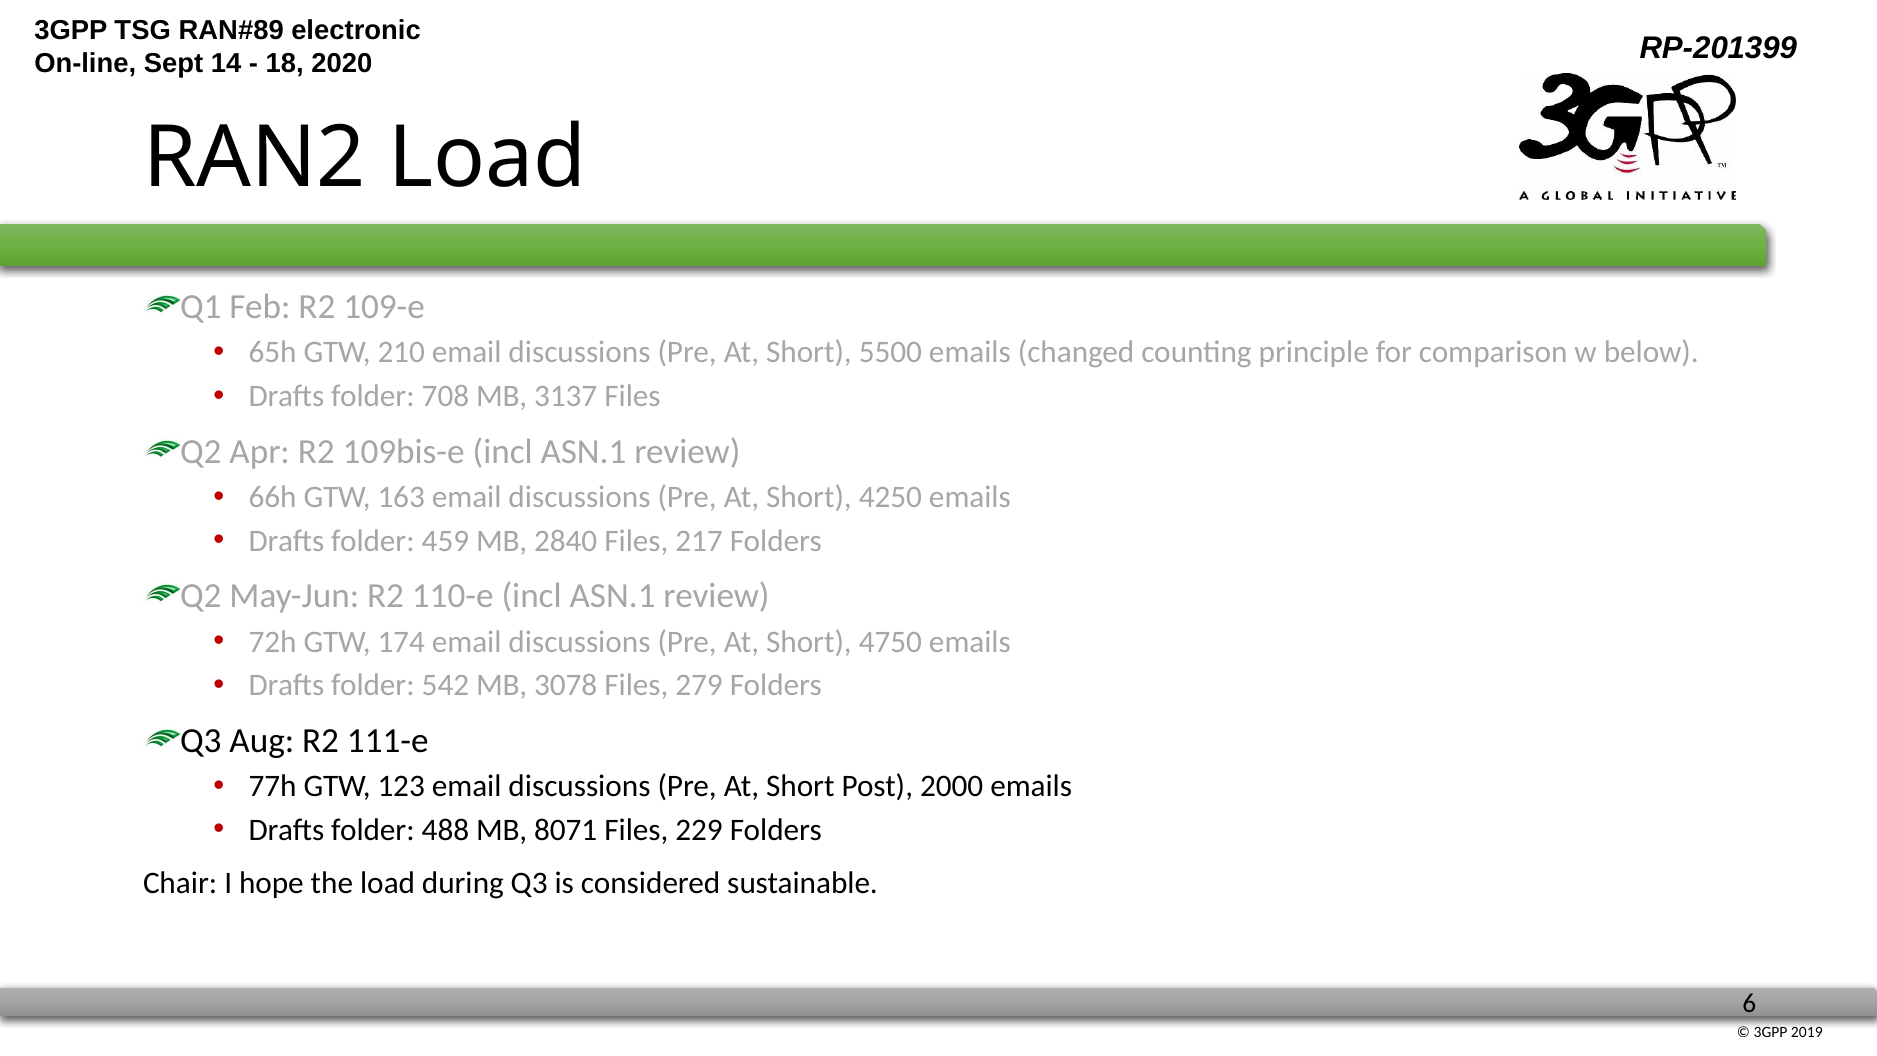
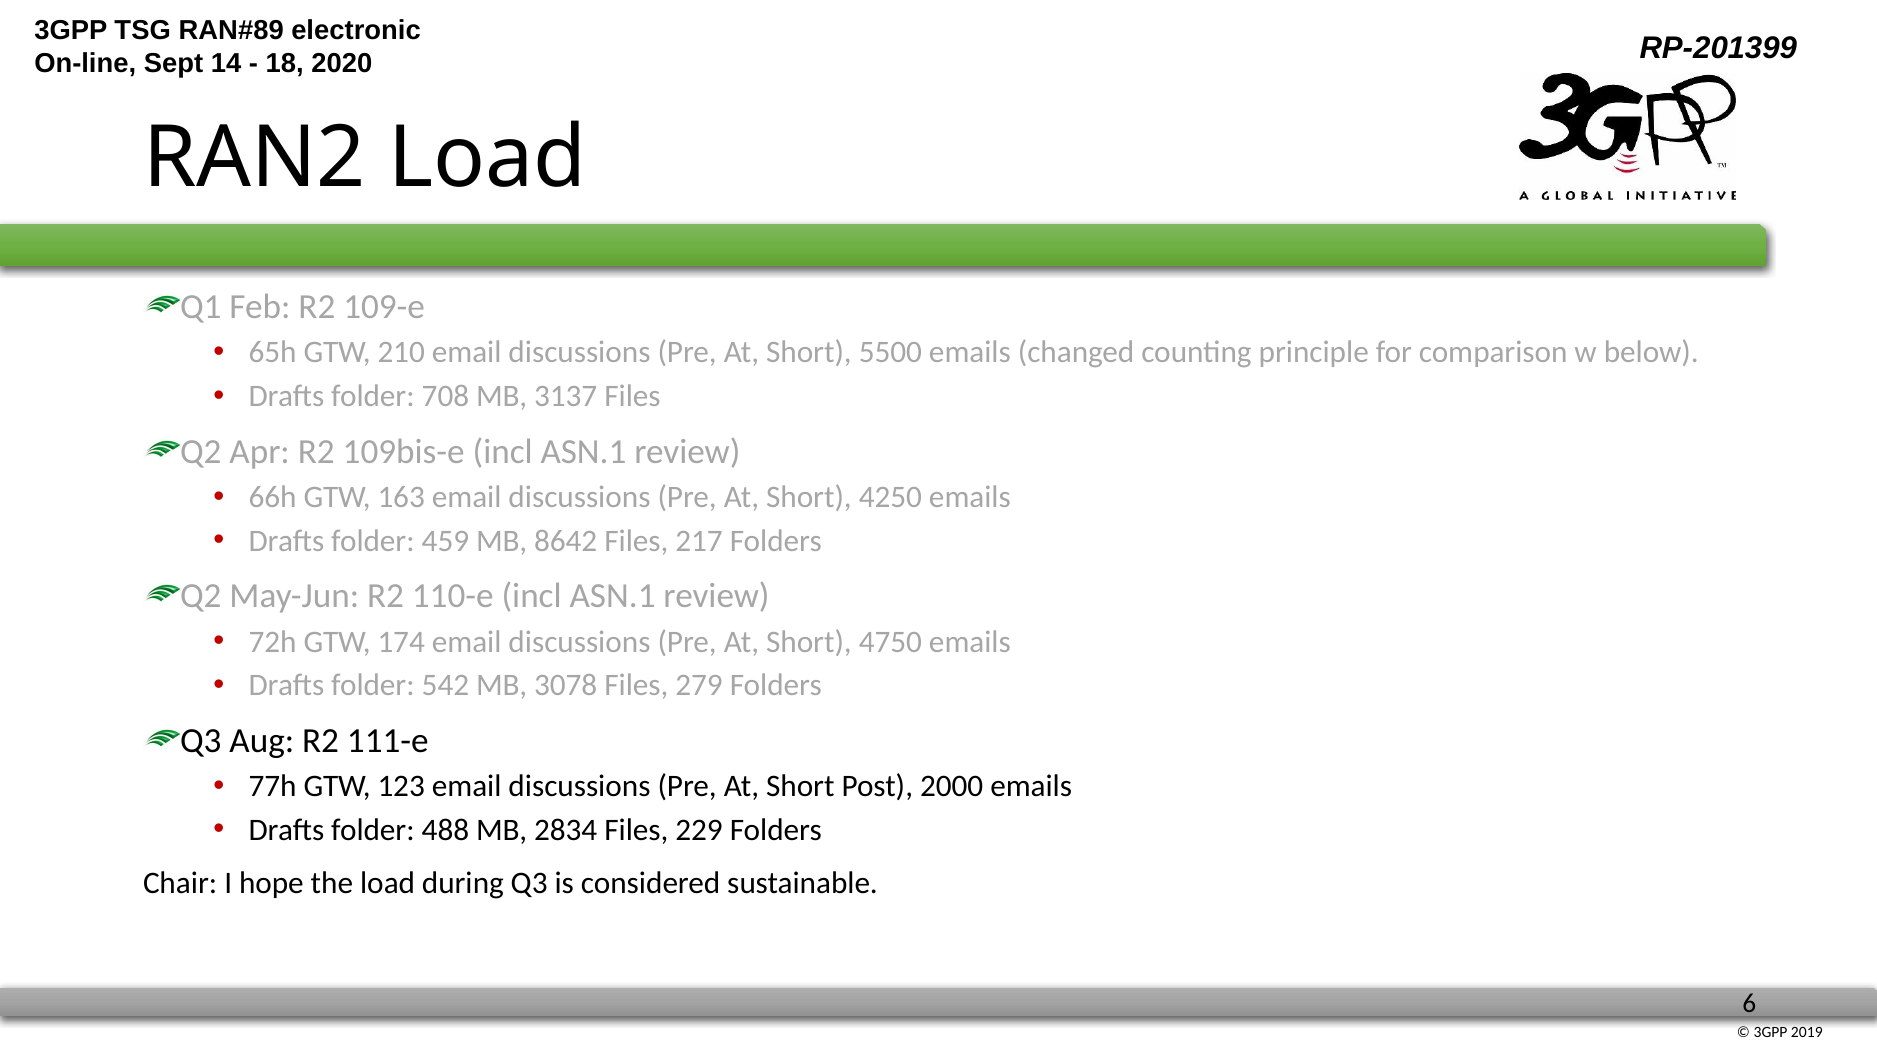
2840: 2840 -> 8642
8071: 8071 -> 2834
